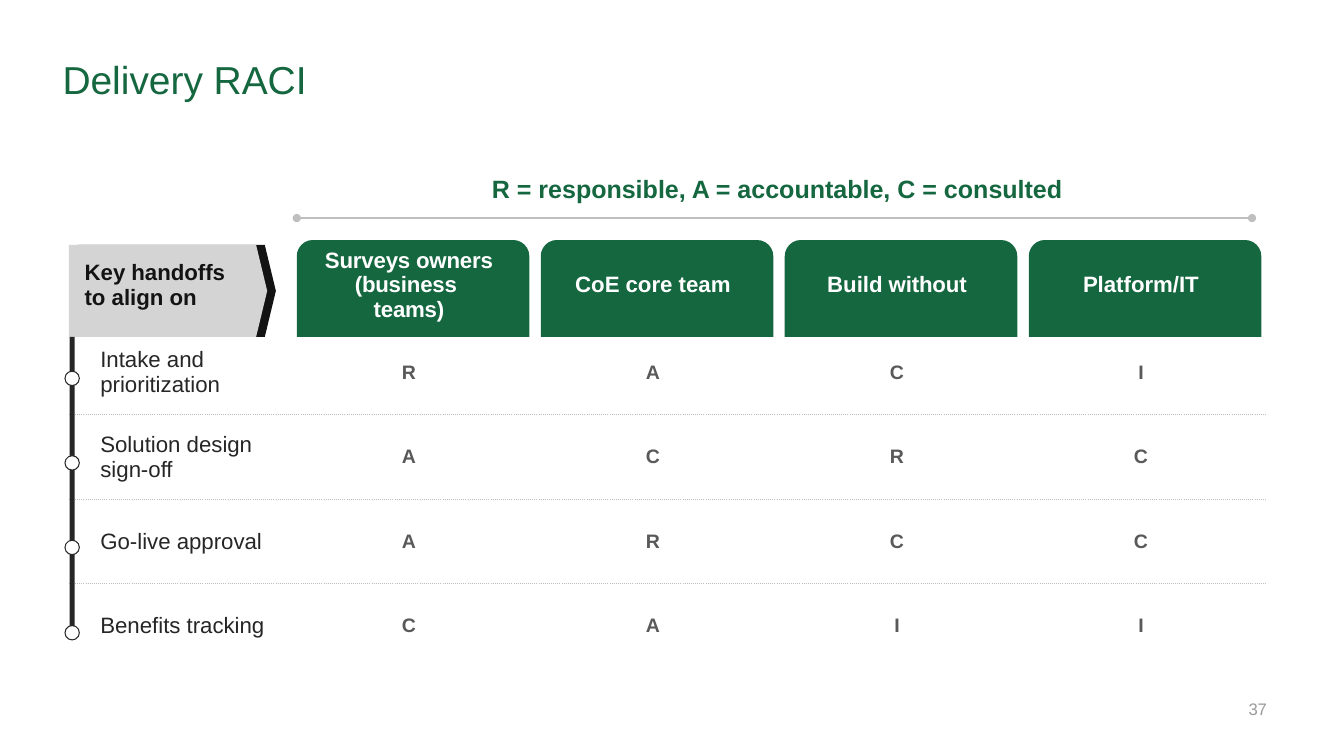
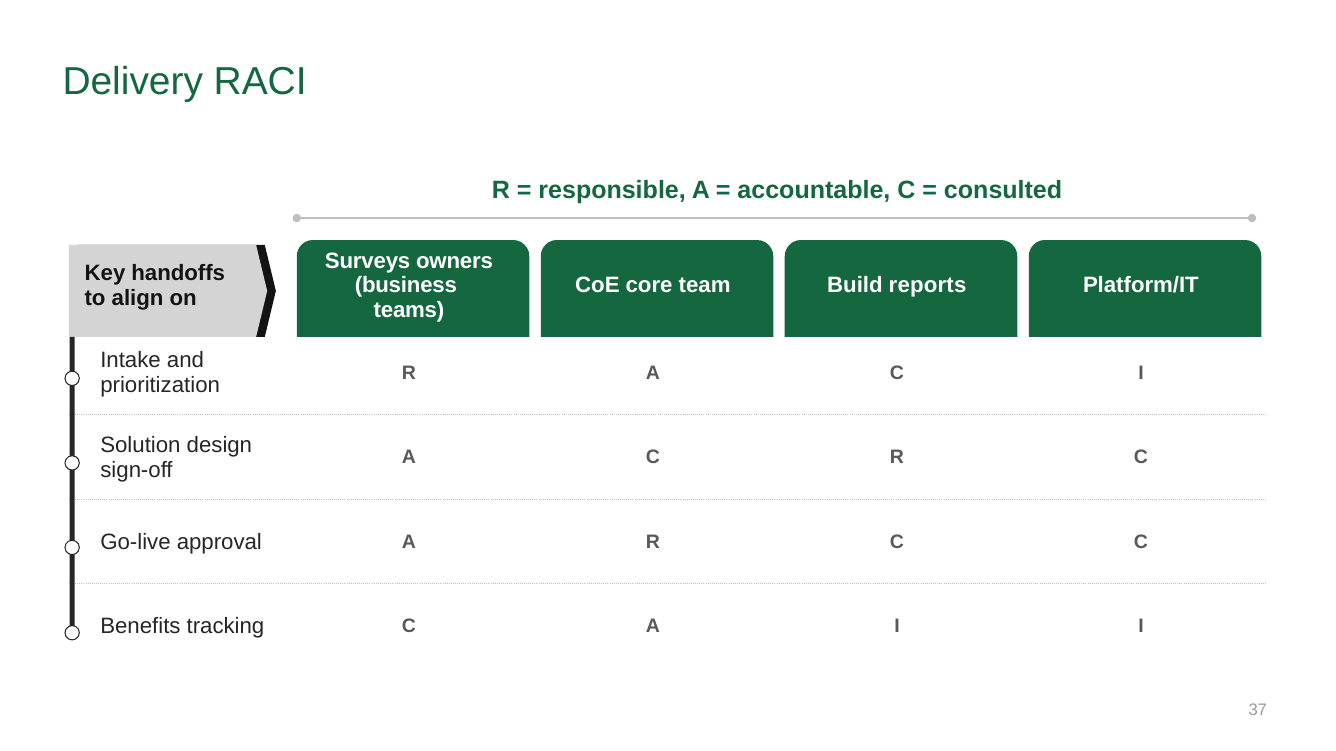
without: without -> reports
